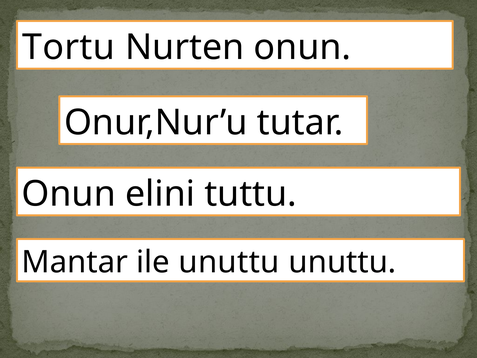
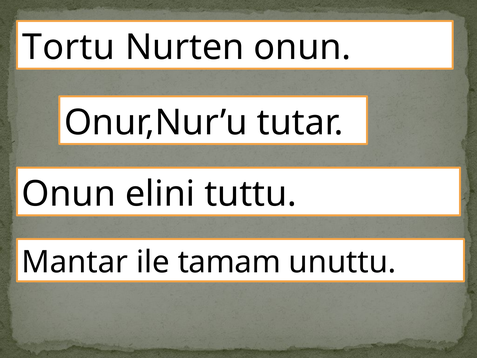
ile unuttu: unuttu -> tamam
